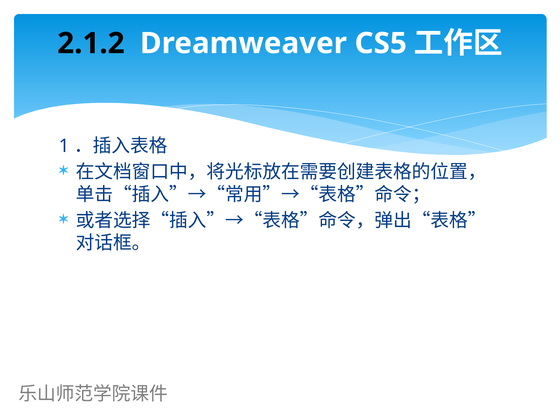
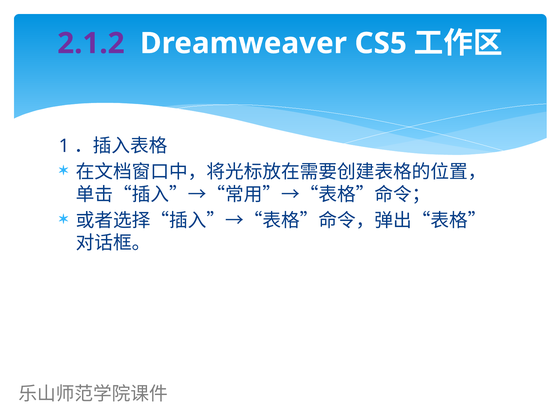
2.1.2 colour: black -> purple
